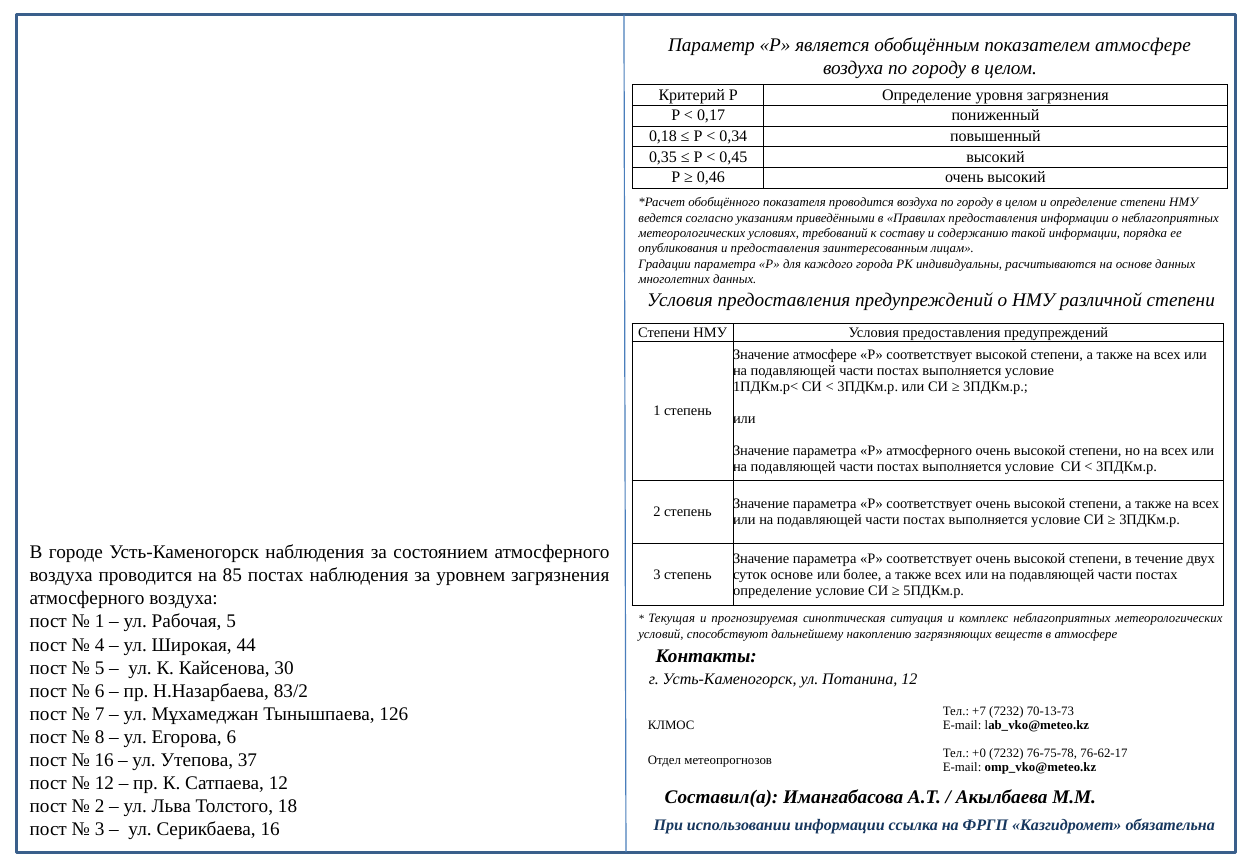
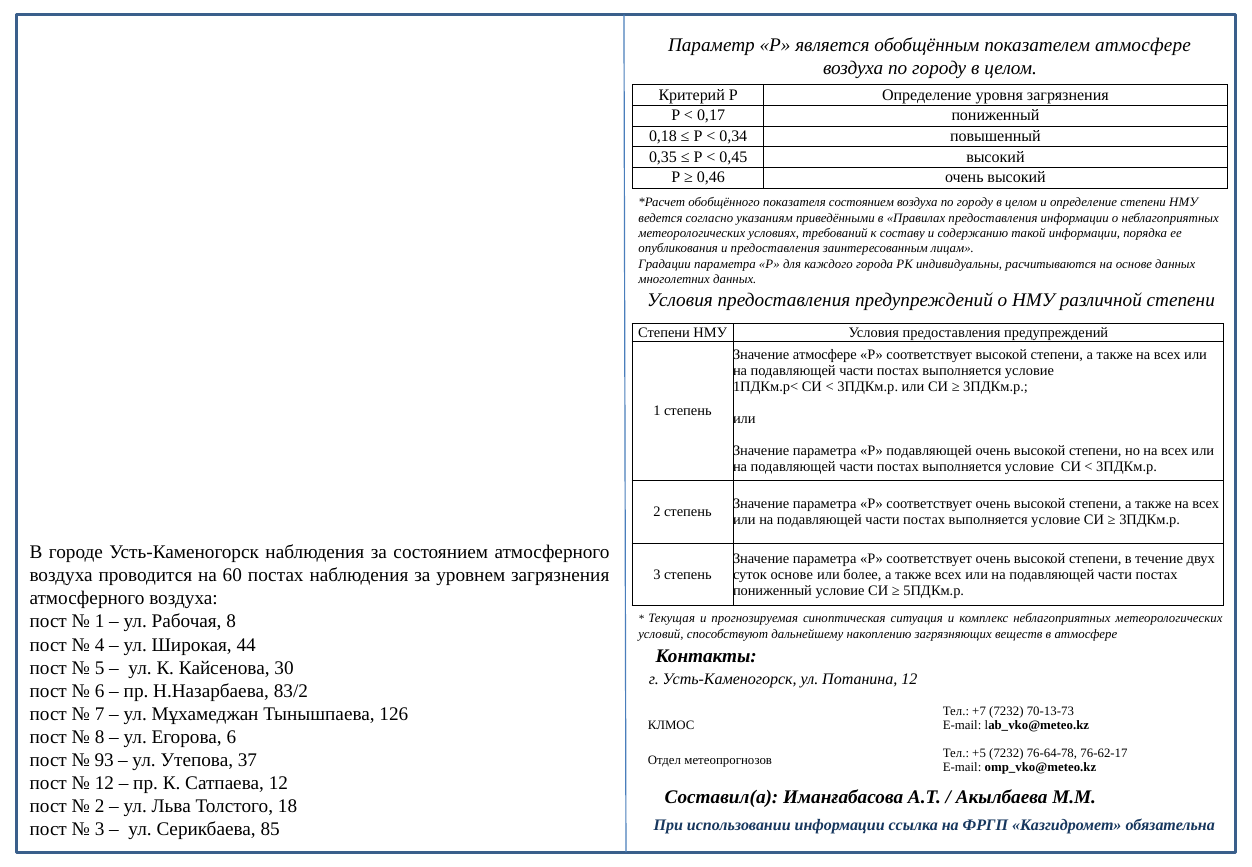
показателя проводится: проводится -> состоянием
Р атмосферного: атмосферного -> подавляющей
85: 85 -> 60
определение at (772, 590): определение -> пониженный
Рабочая 5: 5 -> 8
+0: +0 -> +5
76-75-78: 76-75-78 -> 76-64-78
16 at (104, 760): 16 -> 93
Серикбаева 16: 16 -> 85
